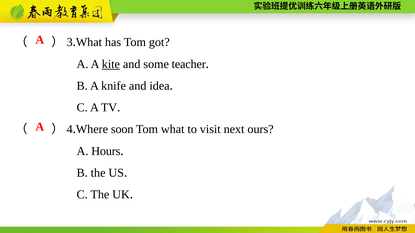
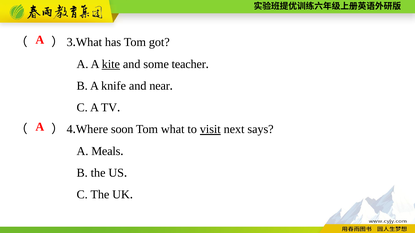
idea: idea -> near
visit underline: none -> present
ours: ours -> says
Hours: Hours -> Meals
